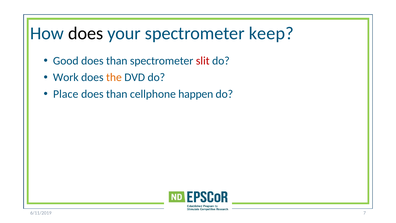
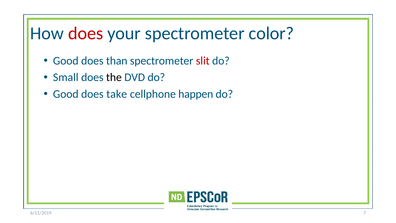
does at (86, 33) colour: black -> red
keep: keep -> color
Work: Work -> Small
the colour: orange -> black
Place at (66, 94): Place -> Good
than at (117, 94): than -> take
